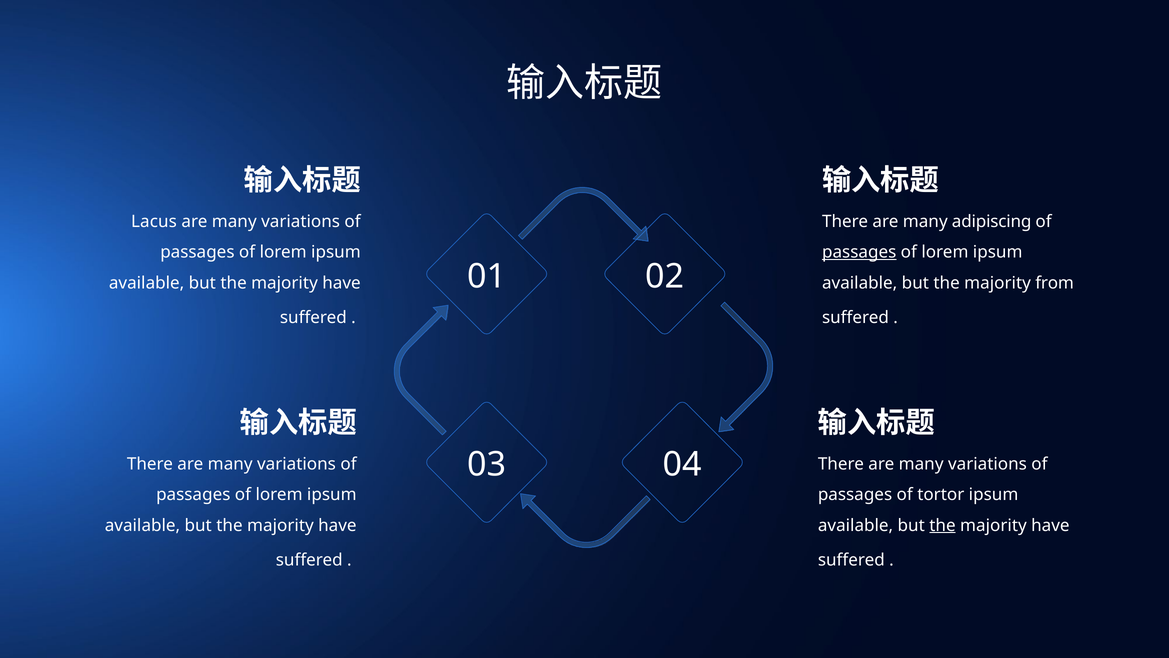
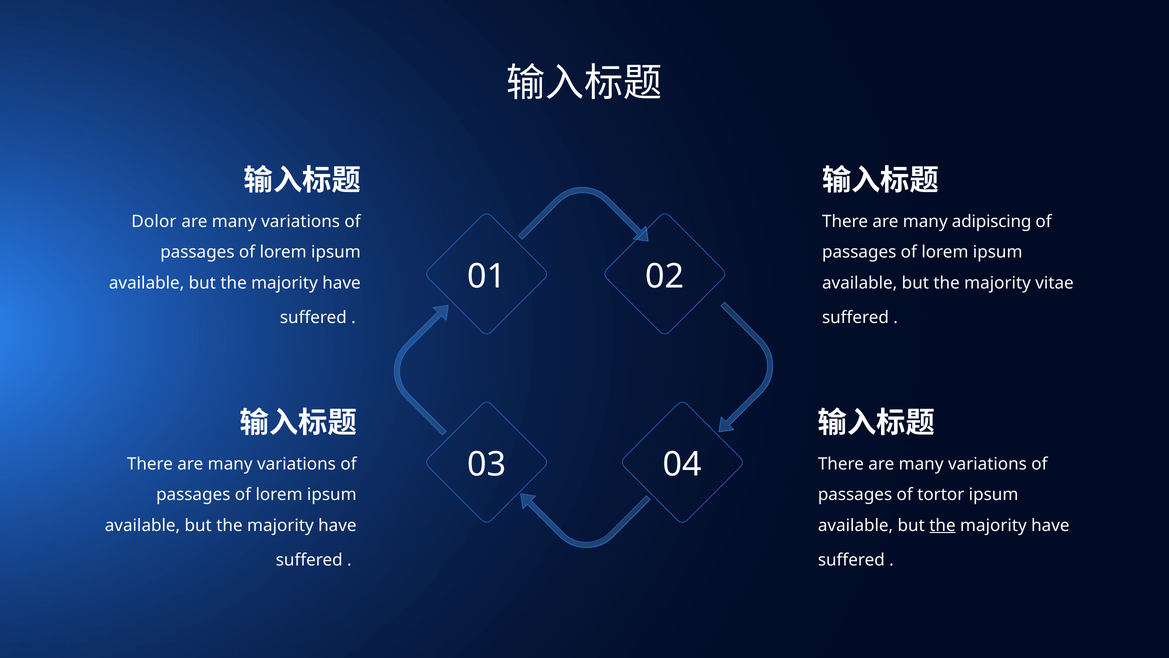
Lacus: Lacus -> Dolor
passages at (859, 252) underline: present -> none
from: from -> vitae
